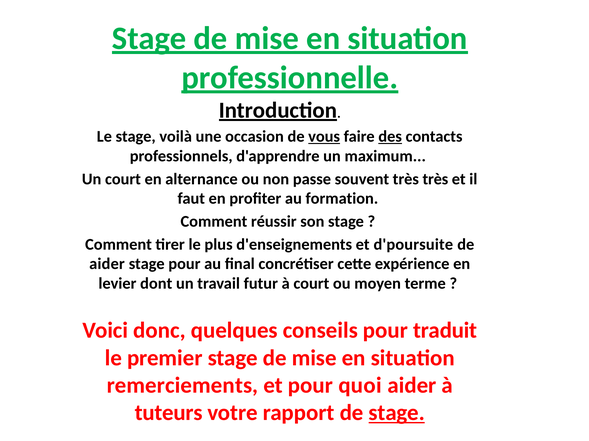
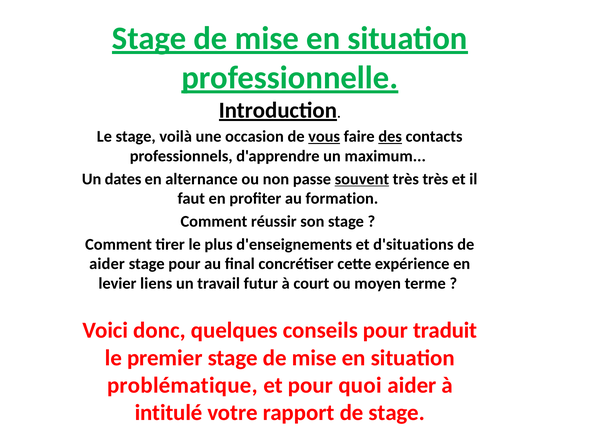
Un court: court -> dates
souvent underline: none -> present
d'poursuite: d'poursuite -> d'situations
dont: dont -> liens
remerciements: remerciements -> problématique
tuteurs: tuteurs -> intitulé
stage at (397, 413) underline: present -> none
